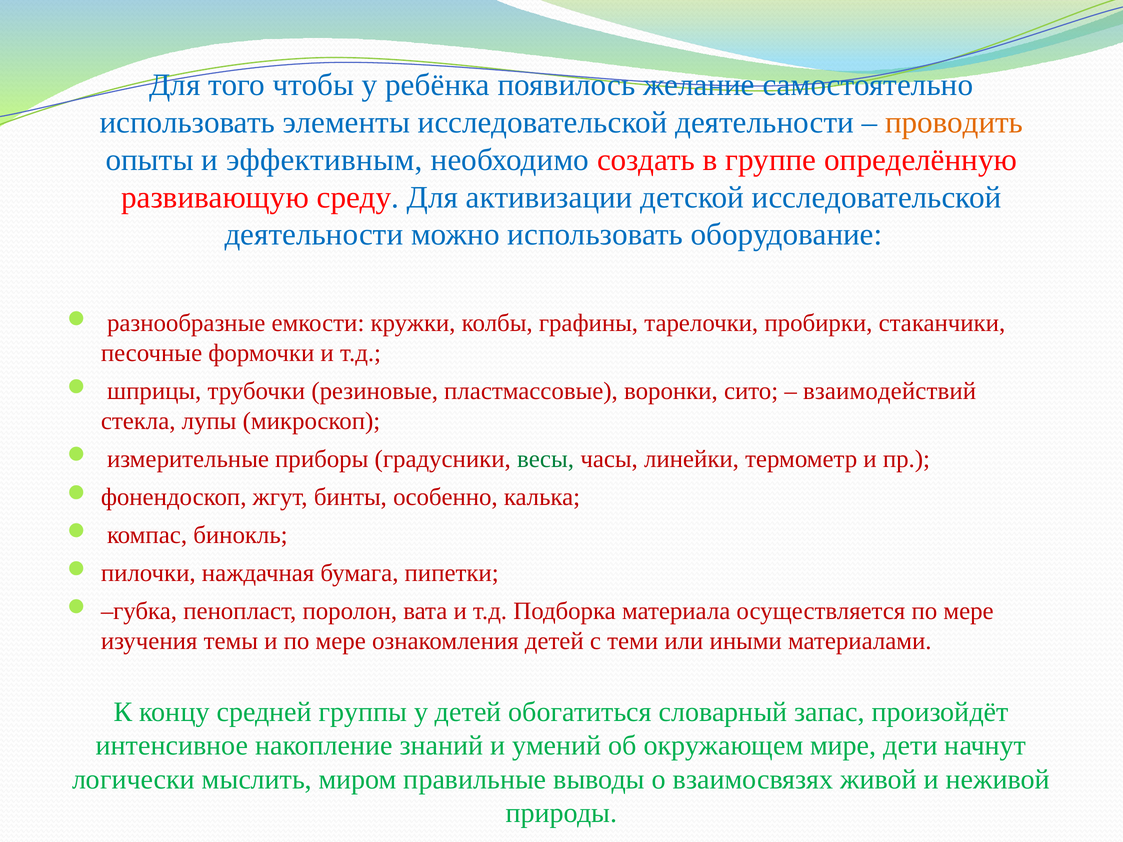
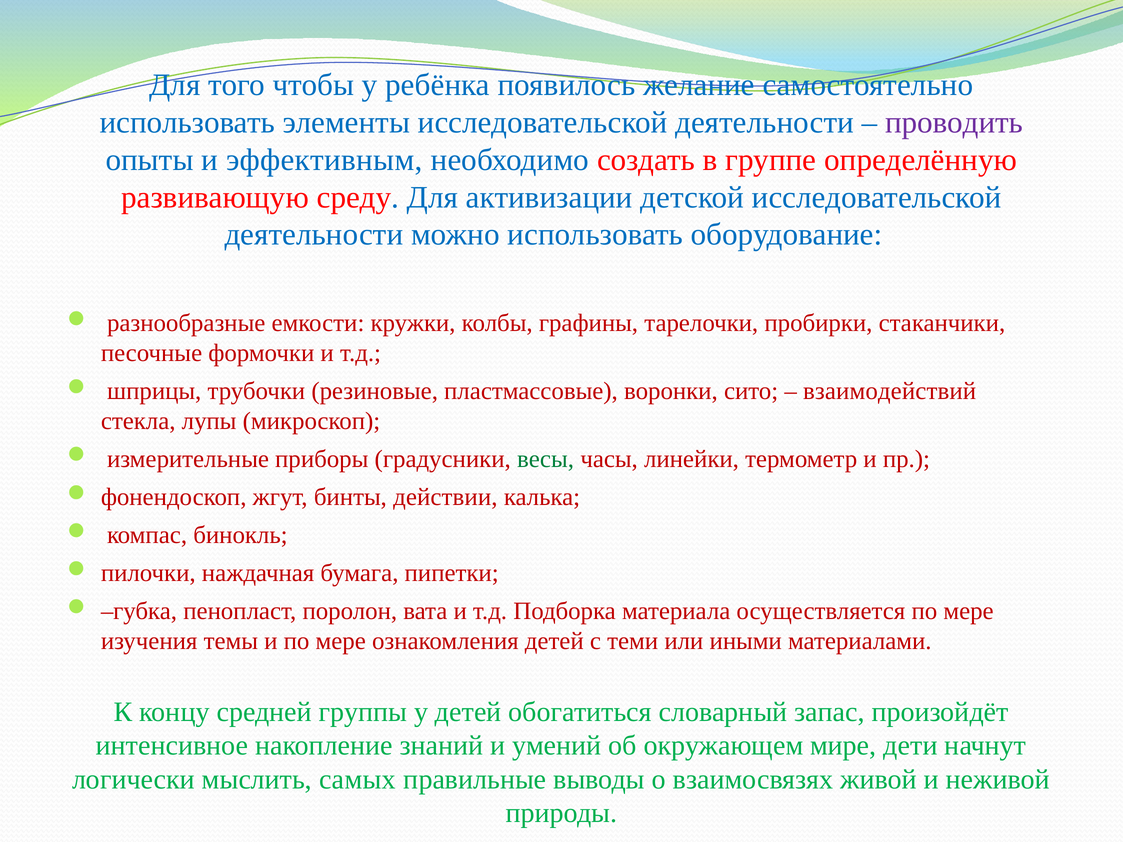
проводить colour: orange -> purple
особенно: особенно -> действии
миром: миром -> самых
